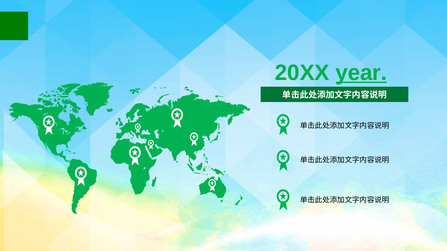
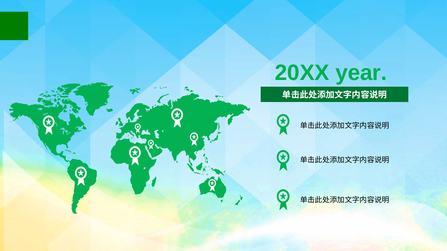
year underline: present -> none
